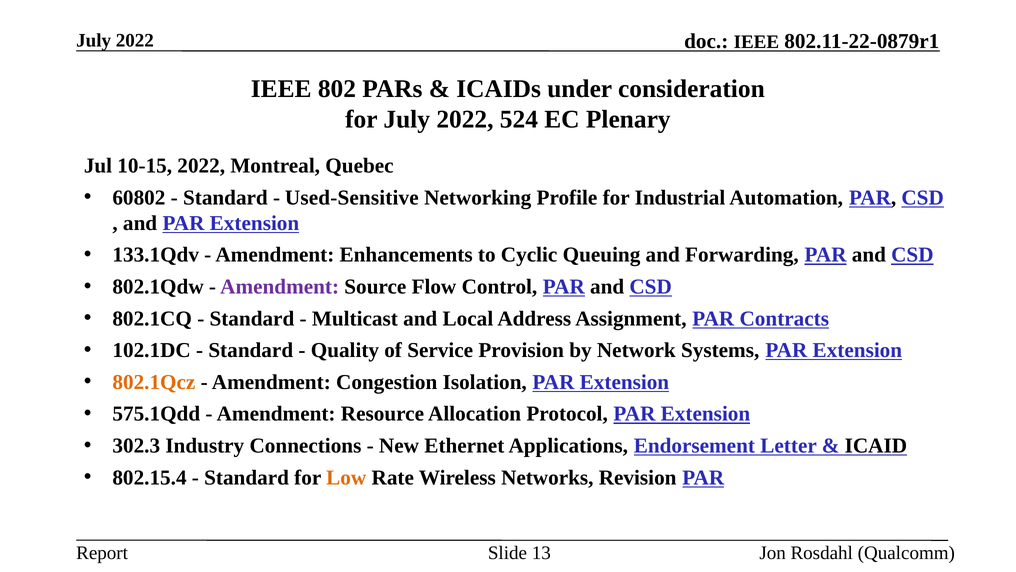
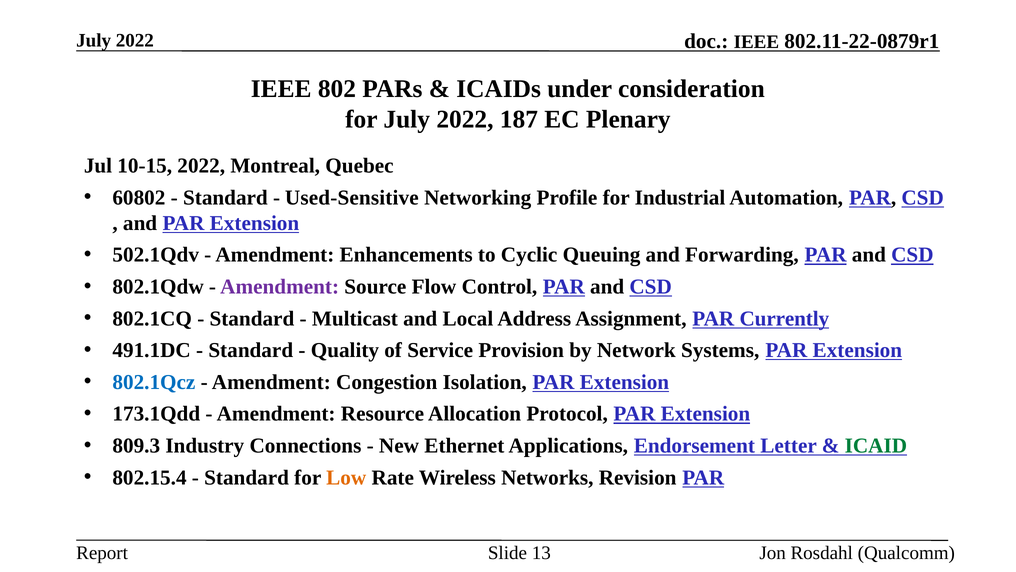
524: 524 -> 187
133.1Qdv: 133.1Qdv -> 502.1Qdv
Contracts: Contracts -> Currently
102.1DC: 102.1DC -> 491.1DC
802.1Qcz colour: orange -> blue
575.1Qdd: 575.1Qdd -> 173.1Qdd
302.3: 302.3 -> 809.3
ICAID colour: black -> green
